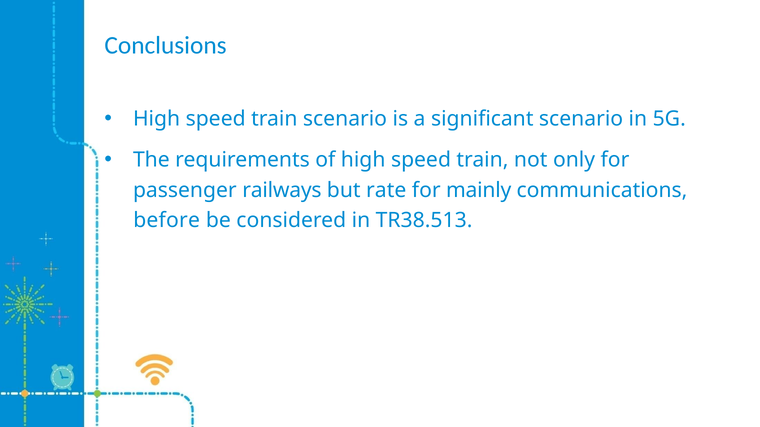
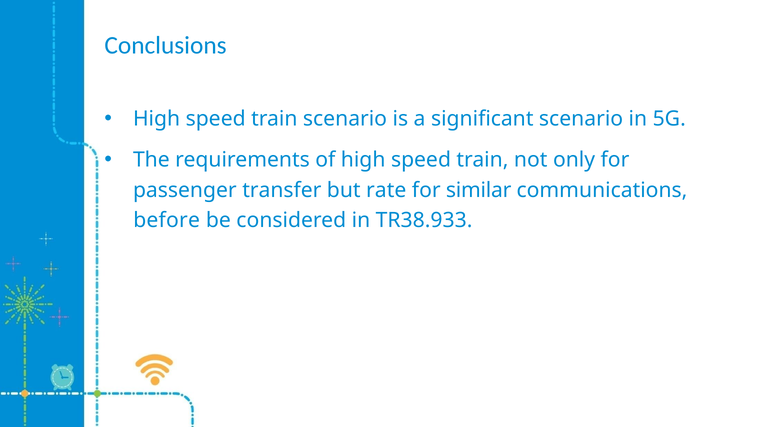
railways: railways -> transfer
mainly: mainly -> similar
TR38.513: TR38.513 -> TR38.933
